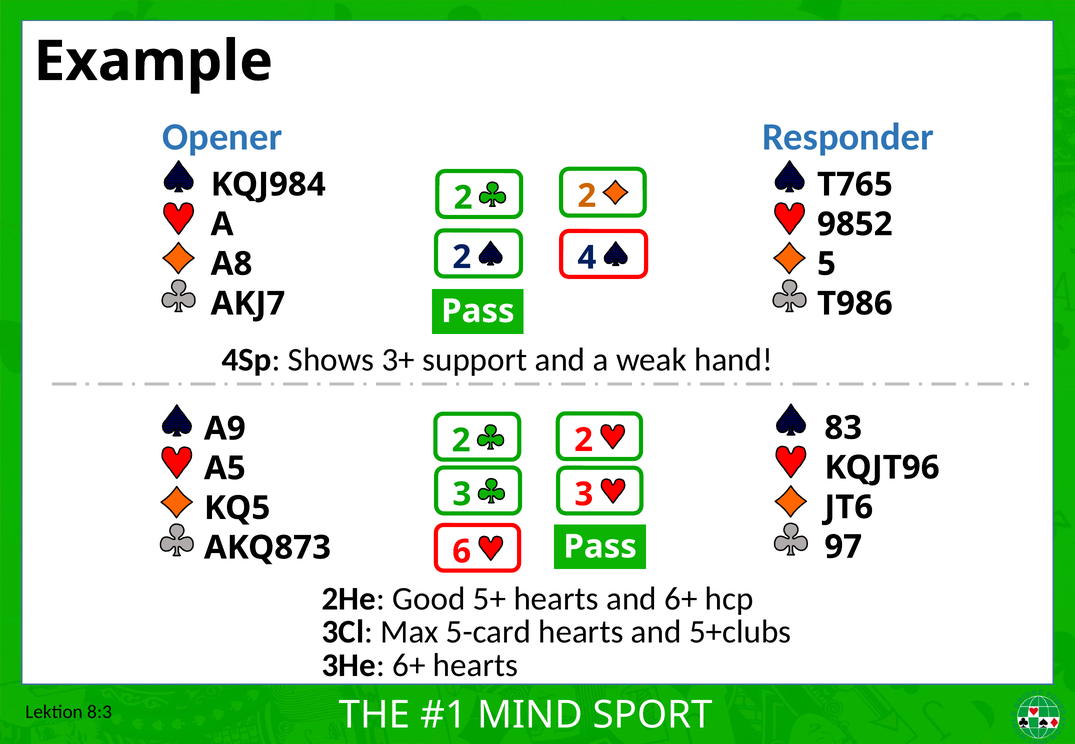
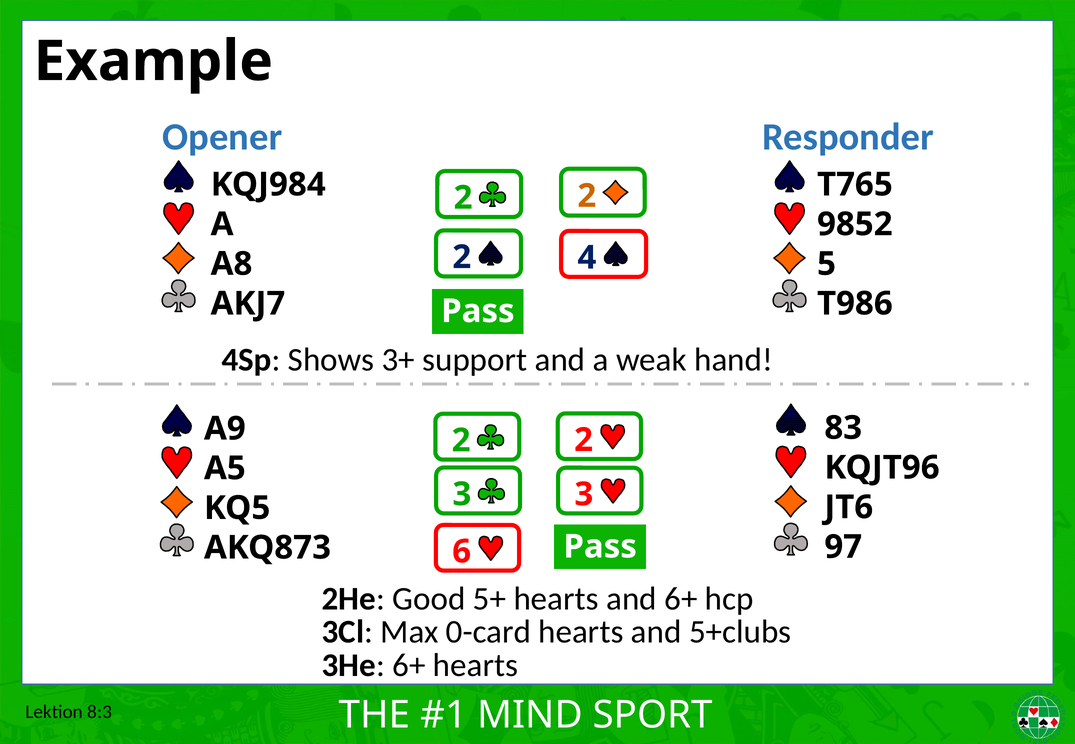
5-card: 5-card -> 0-card
